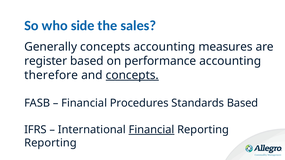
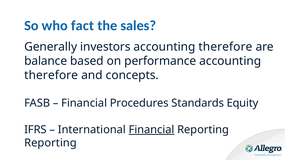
side: side -> fact
Generally concepts: concepts -> investors
measures at (226, 47): measures -> therefore
register: register -> balance
concepts at (132, 75) underline: present -> none
Standards Based: Based -> Equity
